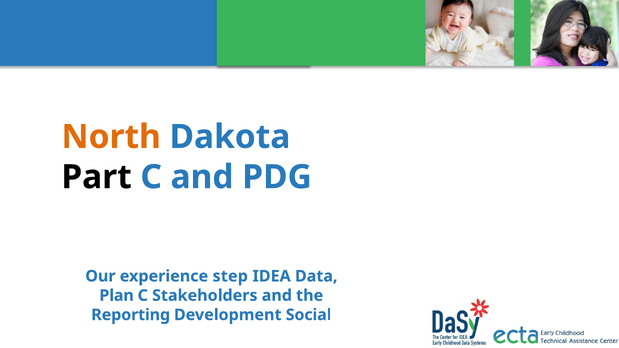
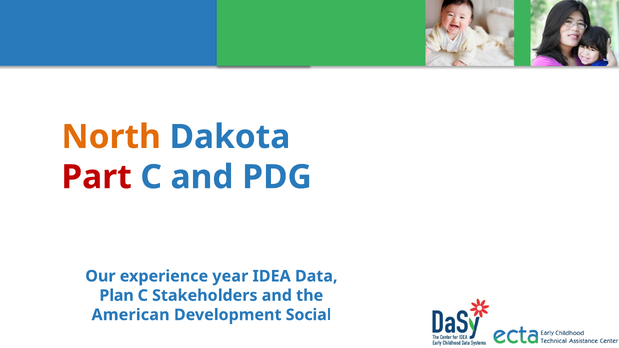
Part colour: black -> red
step: step -> year
Reporting: Reporting -> American
